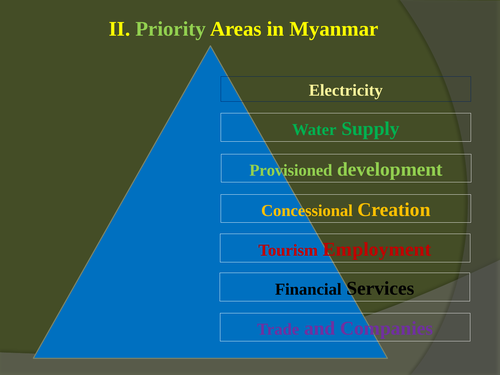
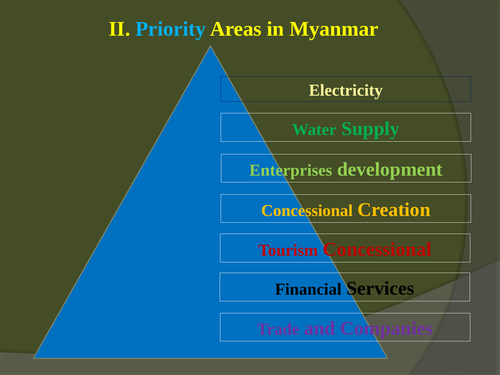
Priority colour: light green -> light blue
Provisioned: Provisioned -> Enterprises
Tourism Employment: Employment -> Concessional
